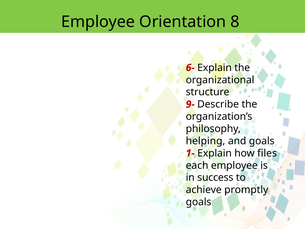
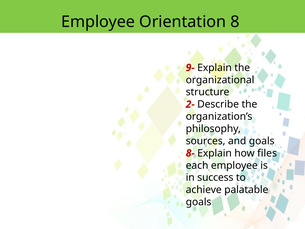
6-: 6- -> 9-
9-: 9- -> 2-
helping: helping -> sources
1-: 1- -> 8-
promptly: promptly -> palatable
